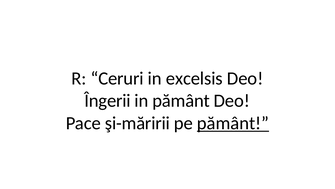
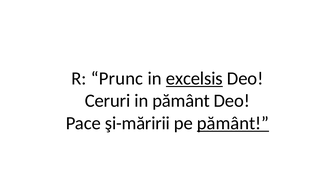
Ceruri: Ceruri -> Prunc
excelsis underline: none -> present
Îngerii: Îngerii -> Ceruri
